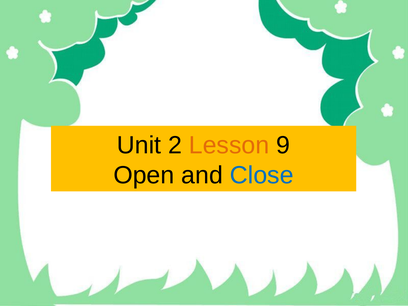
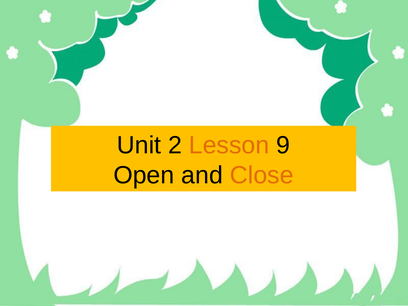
Close colour: blue -> orange
